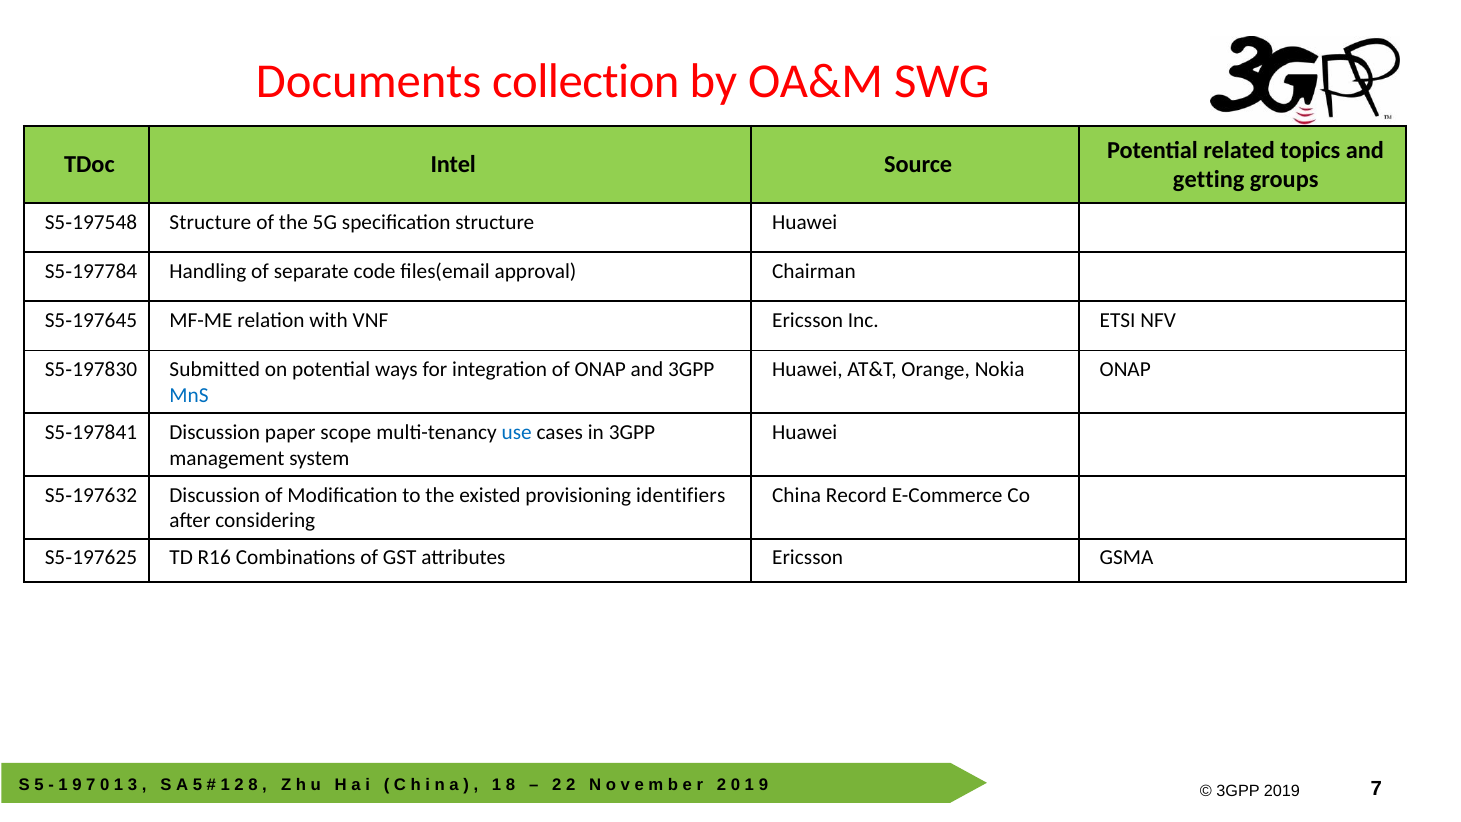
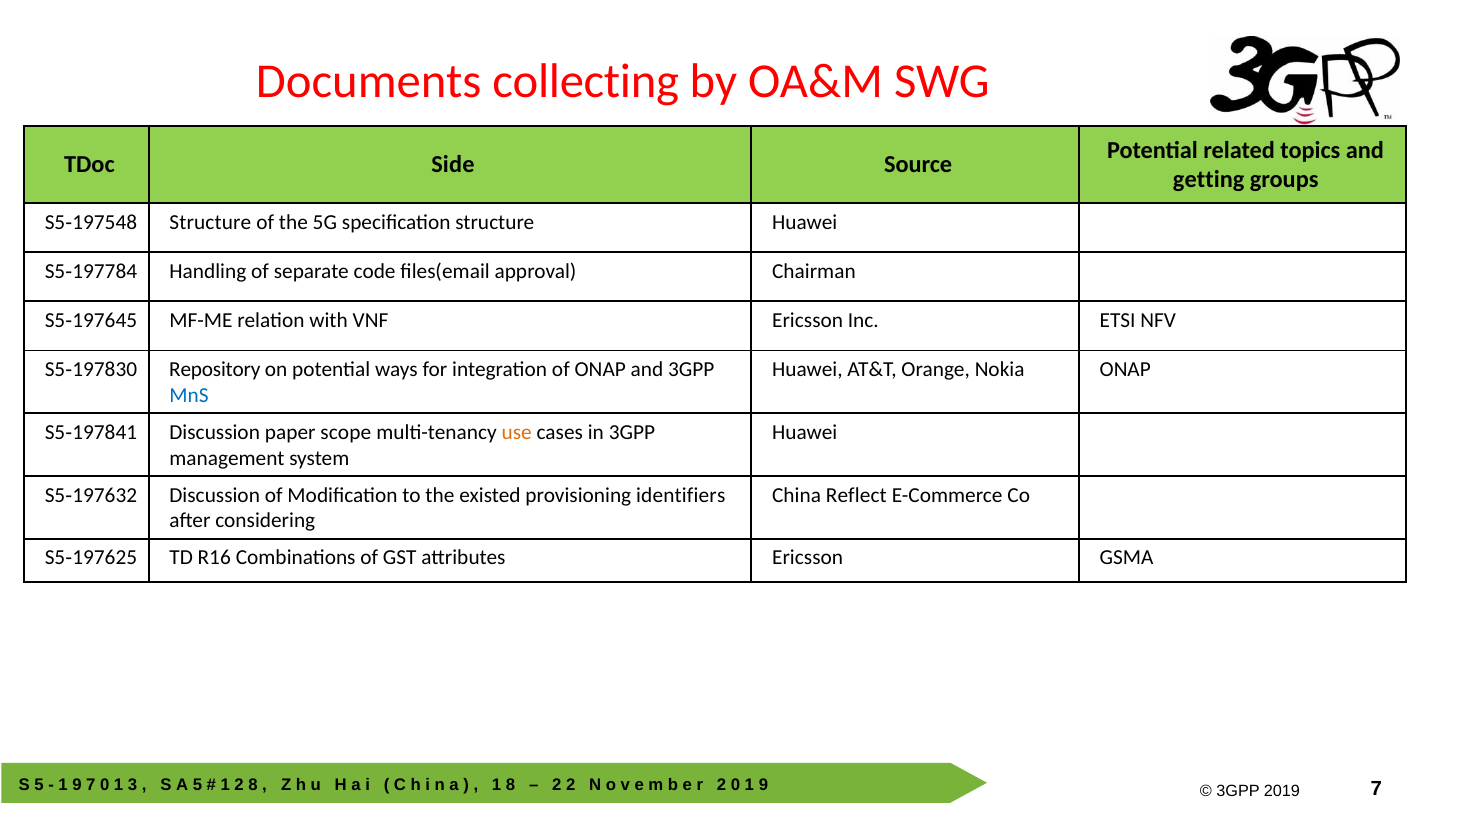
collection: collection -> collecting
Intel: Intel -> Side
Submitted: Submitted -> Repository
use colour: blue -> orange
Record: Record -> Reflect
